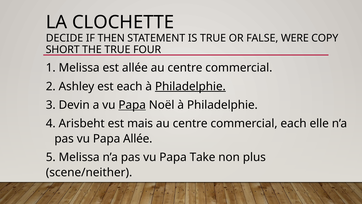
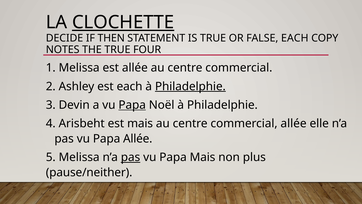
CLOCHETTE underline: none -> present
FALSE WERE: WERE -> EACH
SHORT: SHORT -> NOTES
commercial each: each -> allée
pas at (131, 157) underline: none -> present
Papa Take: Take -> Mais
scene/neither: scene/neither -> pause/neither
